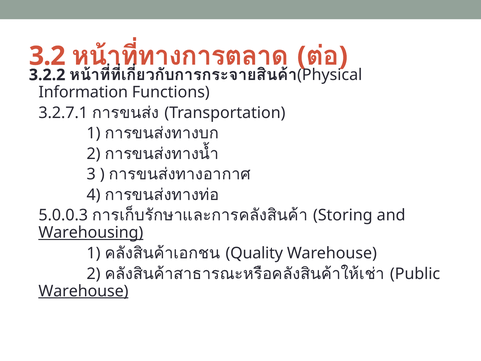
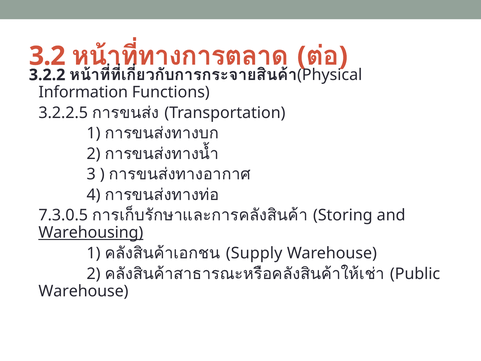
3.2.7.1: 3.2.7.1 -> 3.2.2.5
5.0.0.3: 5.0.0.3 -> 7.3.0.5
Quality: Quality -> Supply
Warehouse at (83, 291) underline: present -> none
